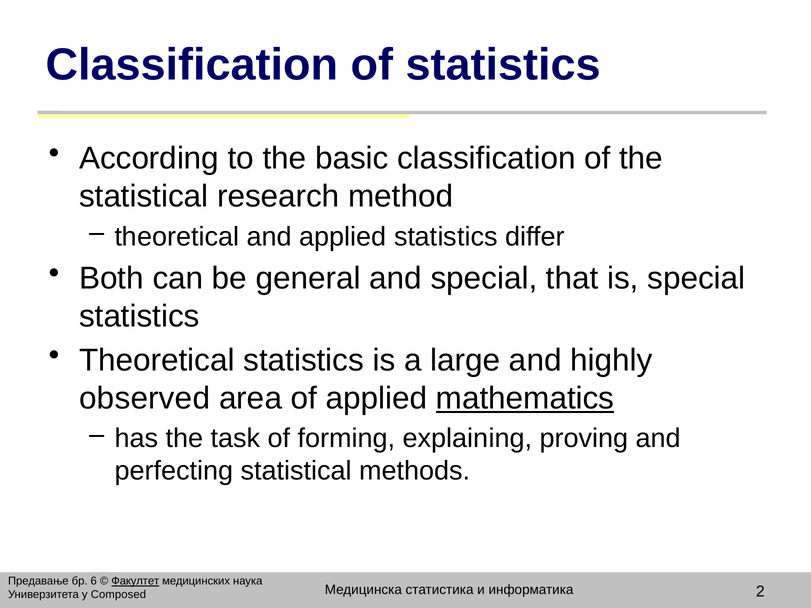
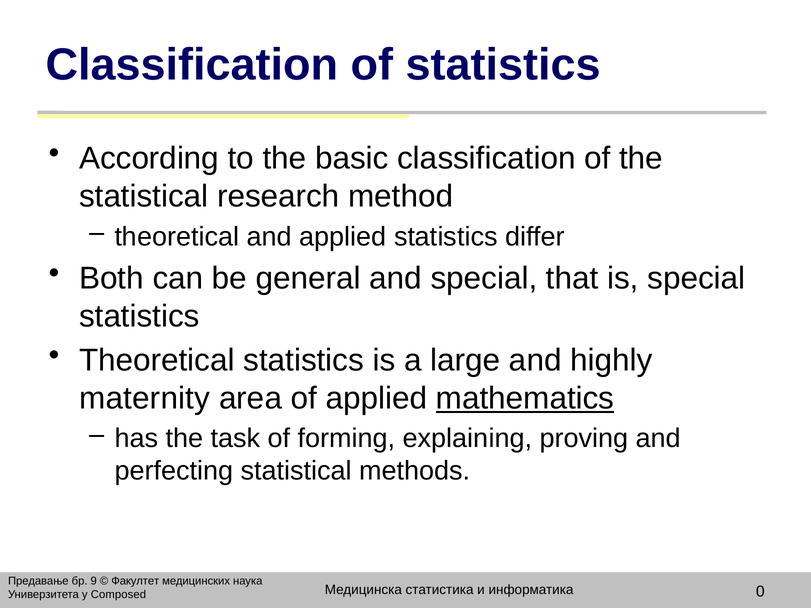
observed: observed -> maternity
6: 6 -> 9
Факултет underline: present -> none
2: 2 -> 0
